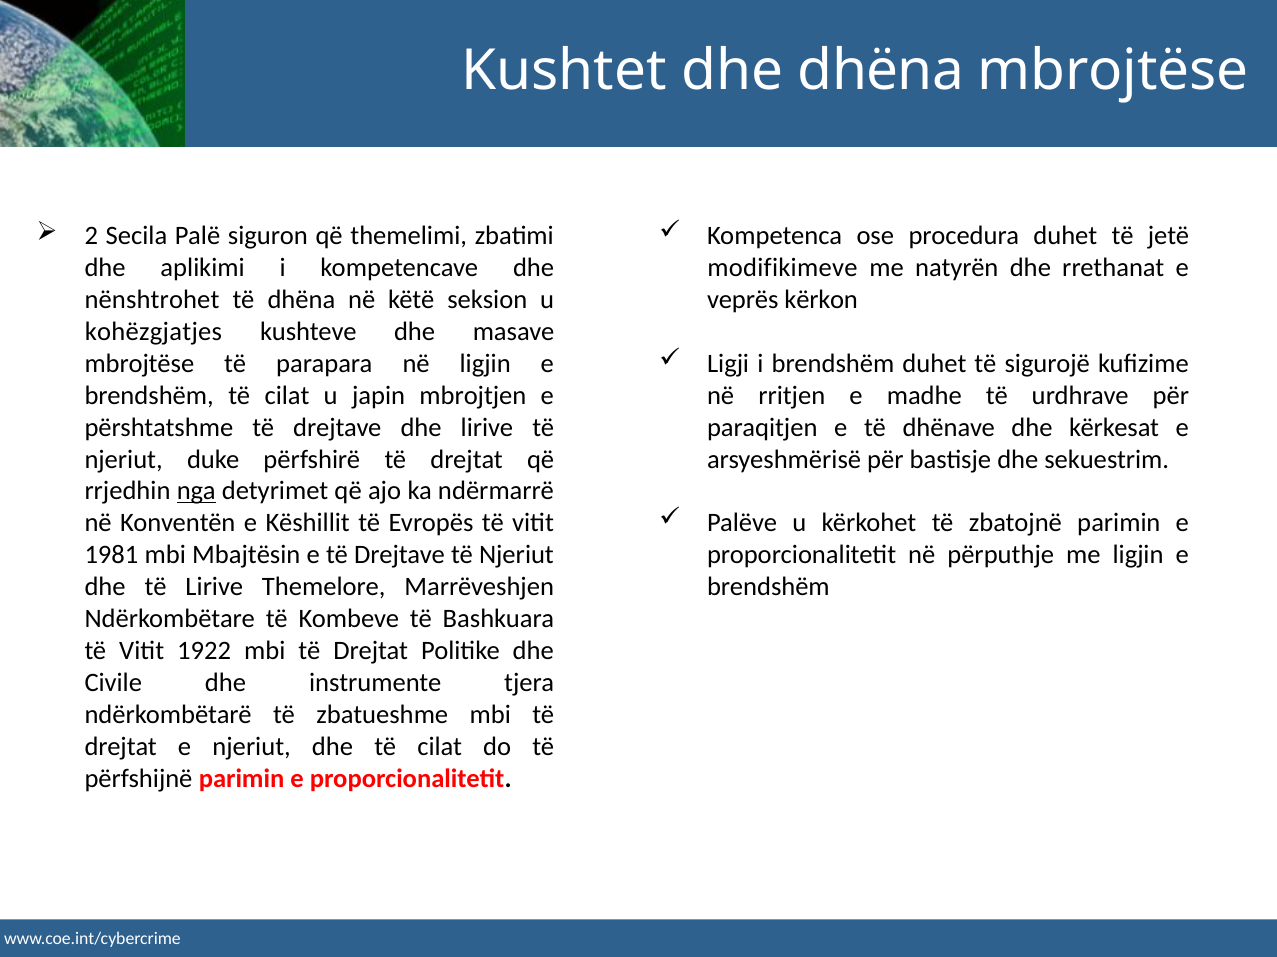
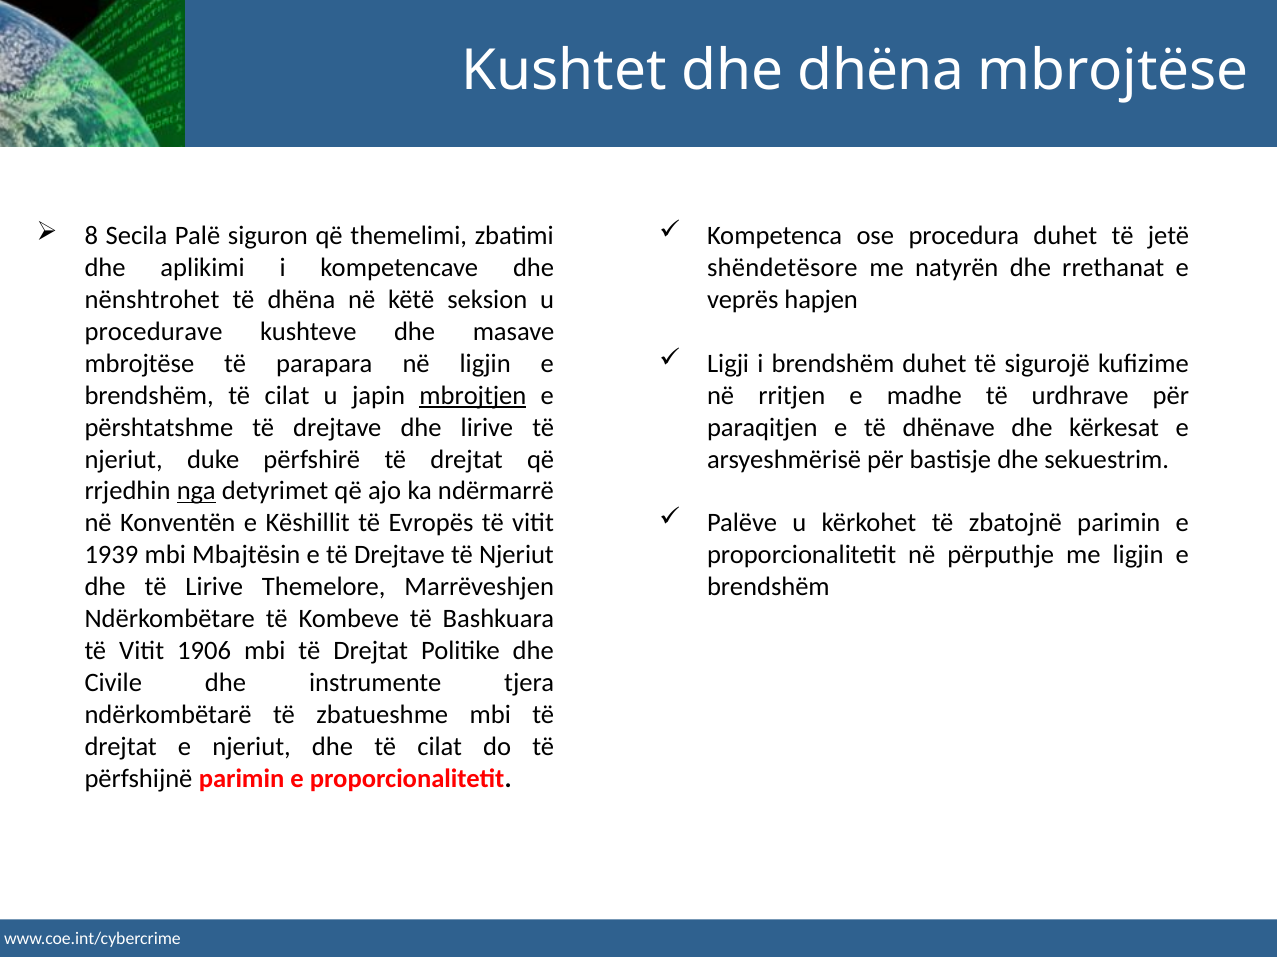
2: 2 -> 8
modifikimeve: modifikimeve -> shëndetësore
kërkon: kërkon -> hapjen
kohëzgjatjes: kohëzgjatjes -> procedurave
mbrojtjen underline: none -> present
1981: 1981 -> 1939
1922: 1922 -> 1906
